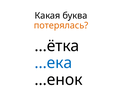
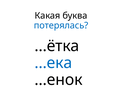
потерялась colour: orange -> blue
